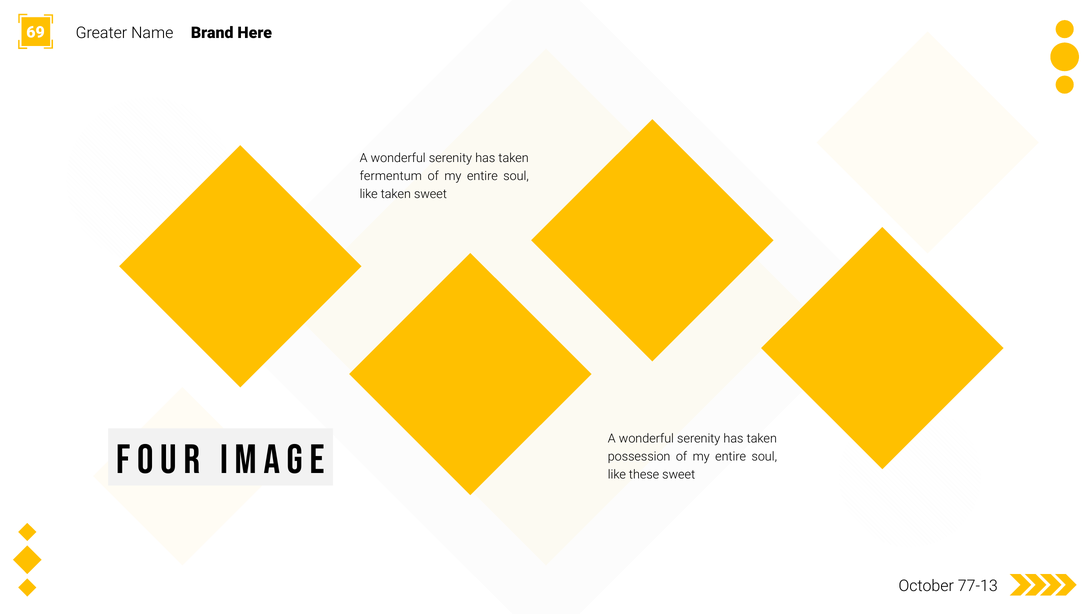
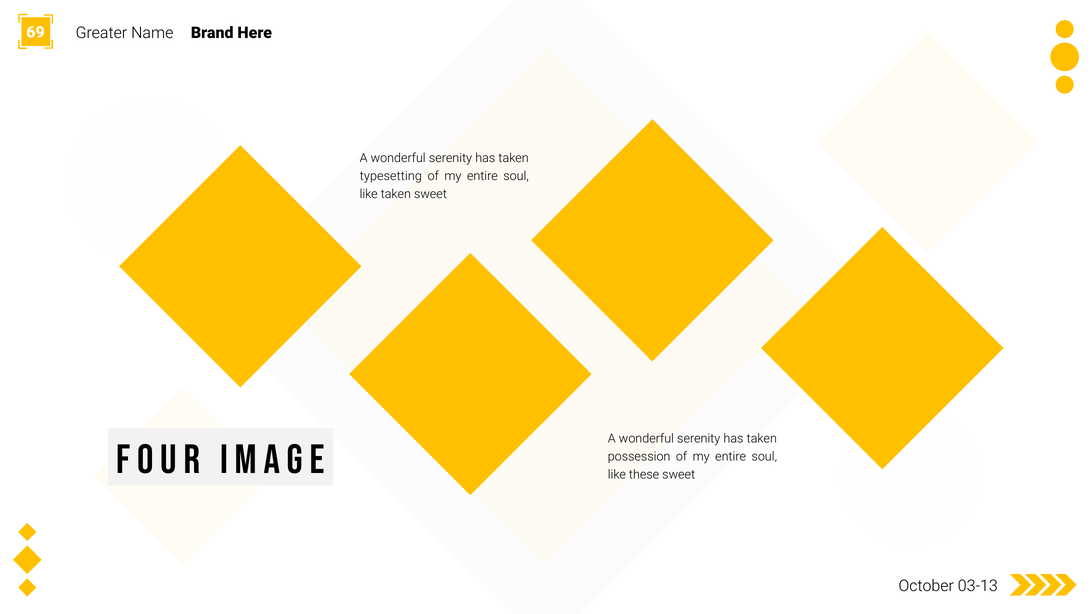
fermentum: fermentum -> typesetting
77-13: 77-13 -> 03-13
